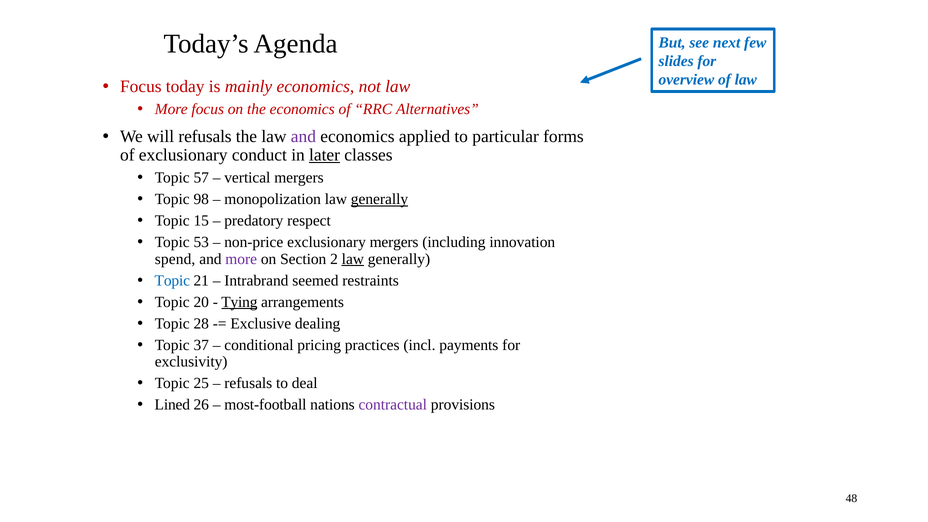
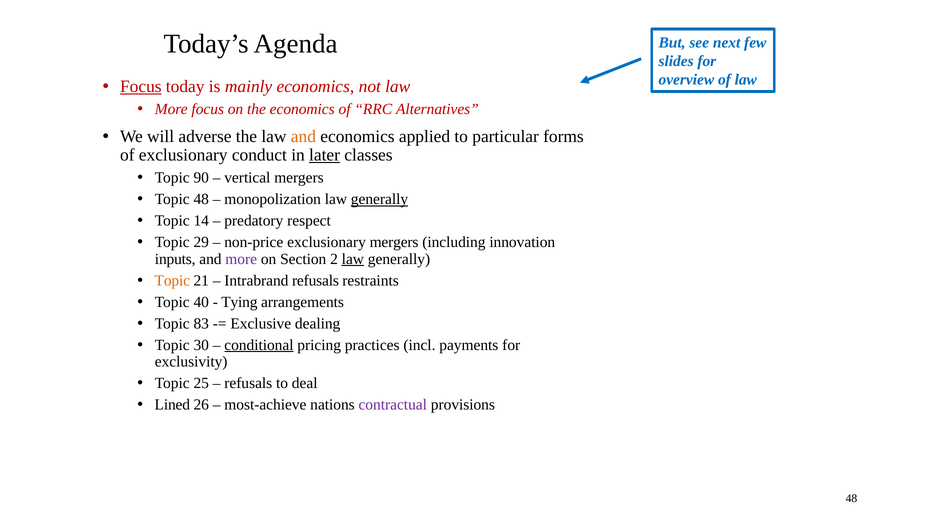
Focus at (141, 86) underline: none -> present
will refusals: refusals -> adverse
and at (303, 136) colour: purple -> orange
57: 57 -> 90
Topic 98: 98 -> 48
15: 15 -> 14
53: 53 -> 29
spend: spend -> inputs
Topic at (172, 281) colour: blue -> orange
Intrabrand seemed: seemed -> refusals
20: 20 -> 40
Tying underline: present -> none
28: 28 -> 83
37: 37 -> 30
conditional underline: none -> present
most-football: most-football -> most-achieve
